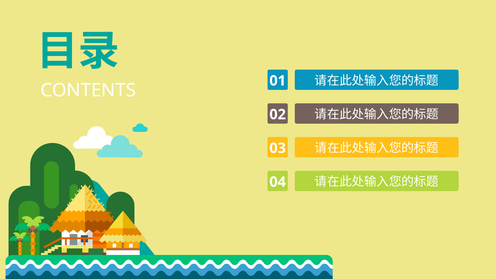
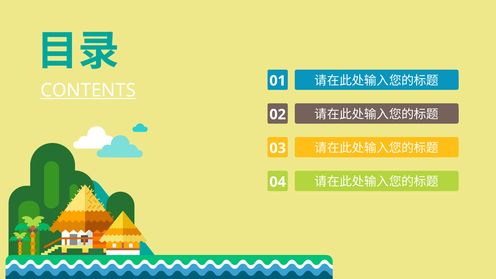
CONTENTS underline: none -> present
